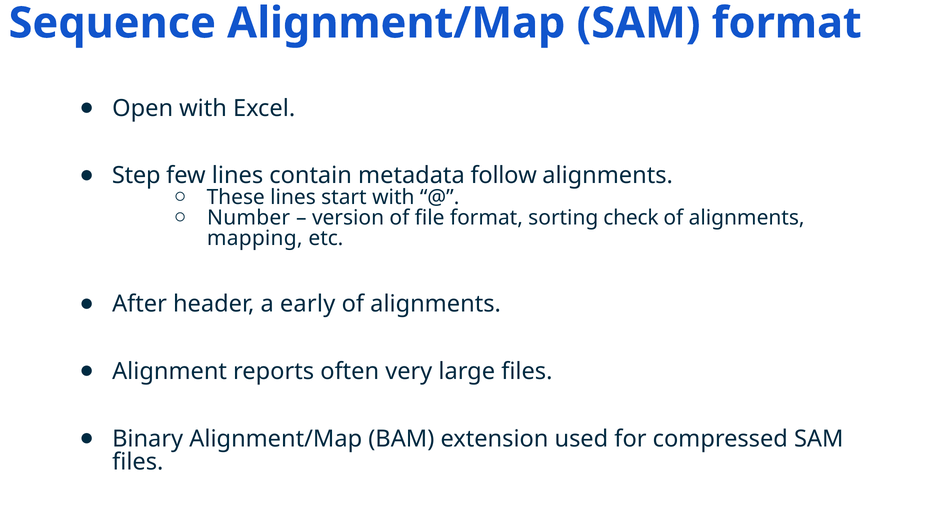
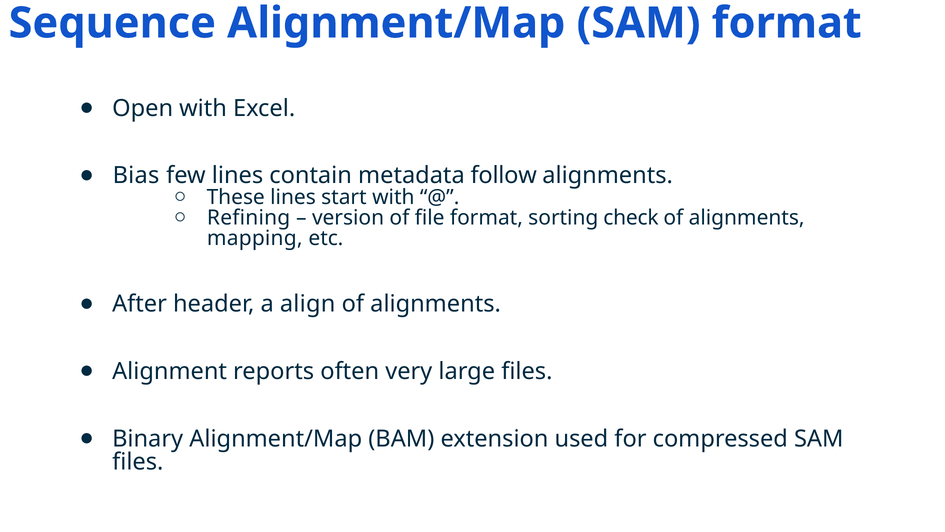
Step: Step -> Bias
Number: Number -> Refining
early: early -> align
